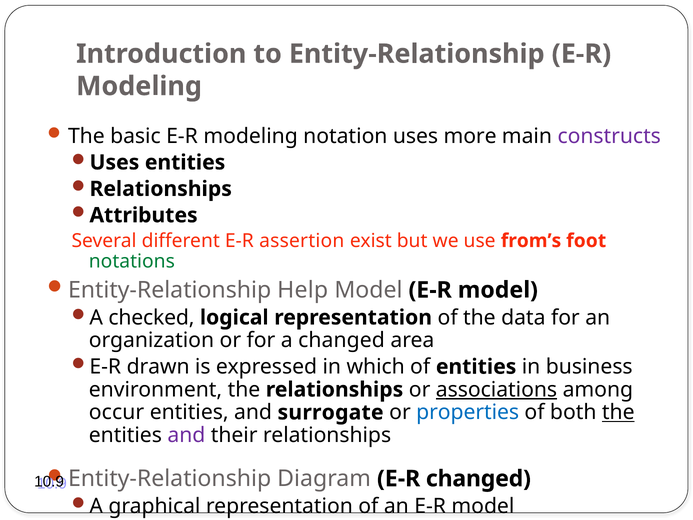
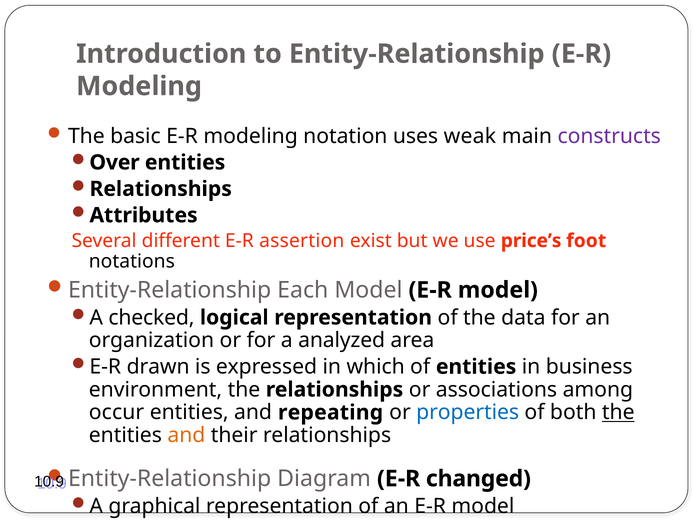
more: more -> weak
Uses at (114, 162): Uses -> Over
from’s: from’s -> price’s
notations colour: green -> black
Help: Help -> Each
a changed: changed -> analyzed
associations underline: present -> none
surrogate: surrogate -> repeating
and at (186, 435) colour: purple -> orange
